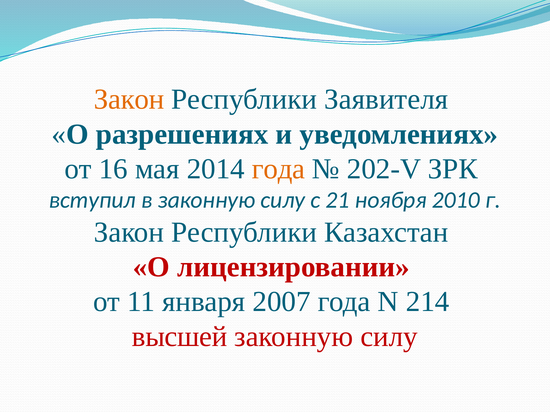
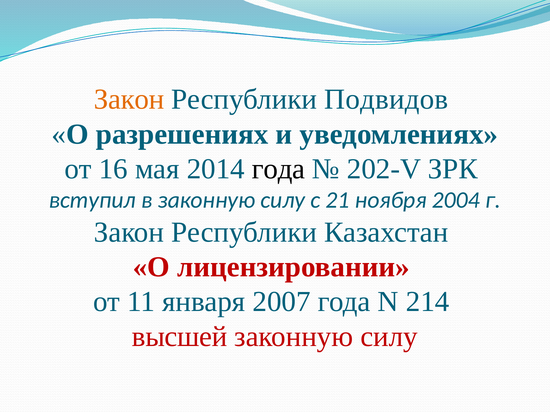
Заявителя: Заявителя -> Подвидов
года at (278, 169) colour: orange -> black
2010: 2010 -> 2004
